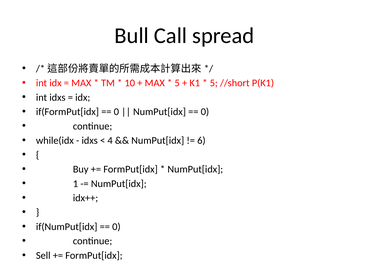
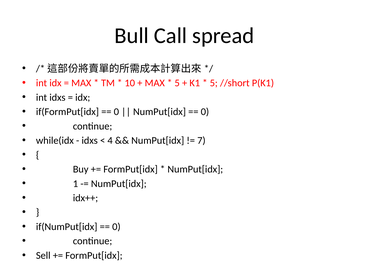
6: 6 -> 7
